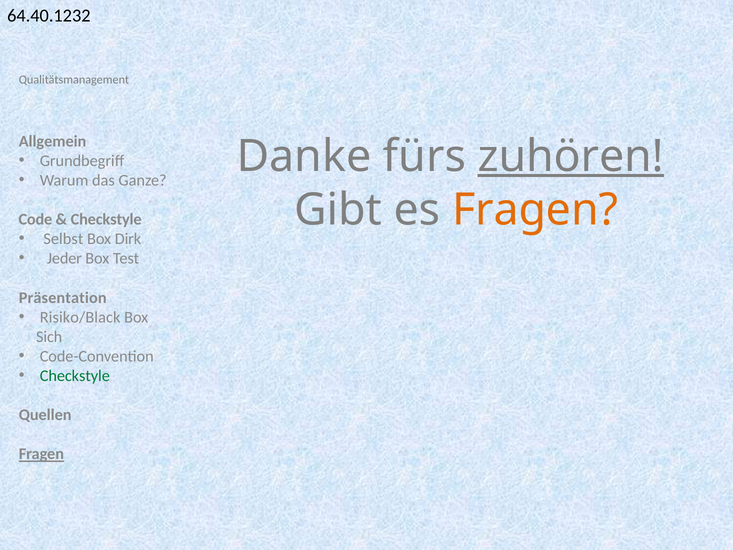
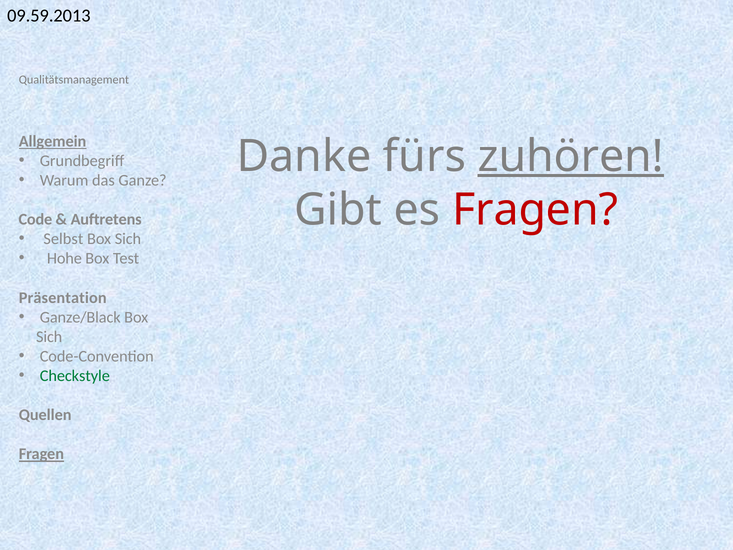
64.40.1232: 64.40.1232 -> 09.59.2013
Allgemein underline: none -> present
Fragen at (535, 210) colour: orange -> red
Checkstyle at (106, 219): Checkstyle -> Auftretens
Dirk at (128, 239): Dirk -> Sich
Jeder: Jeder -> Hohe
Risiko/Black: Risiko/Black -> Ganze/Black
